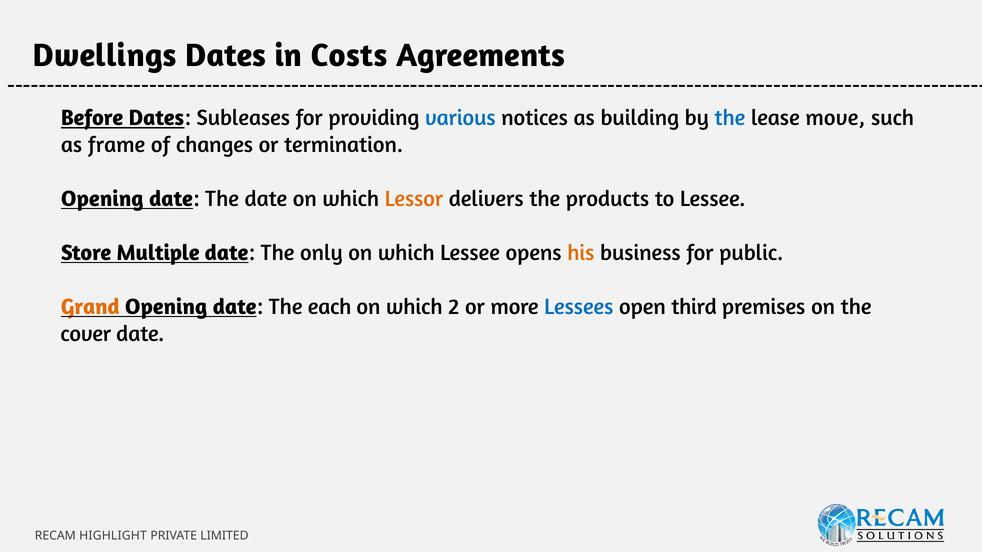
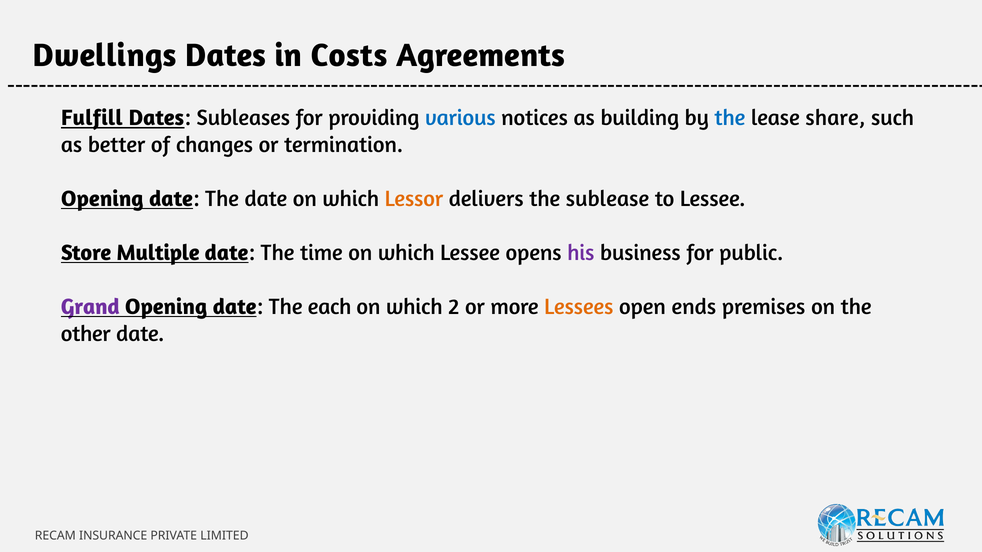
Before: Before -> Fulfill
move: move -> share
frame: frame -> better
products: products -> sublease
only: only -> time
his colour: orange -> purple
Grand colour: orange -> purple
Lessees colour: blue -> orange
third: third -> ends
cover: cover -> other
HIGHLIGHT: HIGHLIGHT -> INSURANCE
